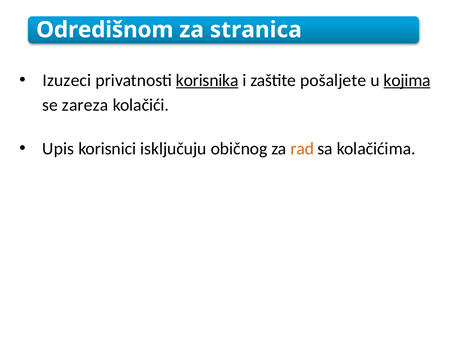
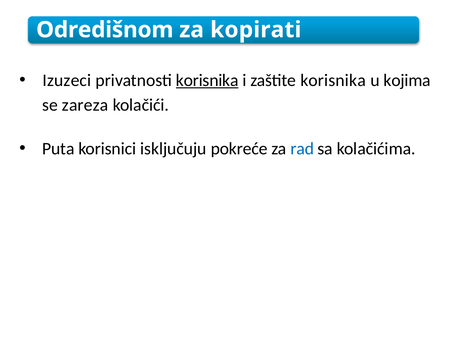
stranica: stranica -> kopirati
zaštite pošaljete: pošaljete -> korisnika
kojima underline: present -> none
Upis: Upis -> Puta
običnog: običnog -> pokreće
rad colour: orange -> blue
